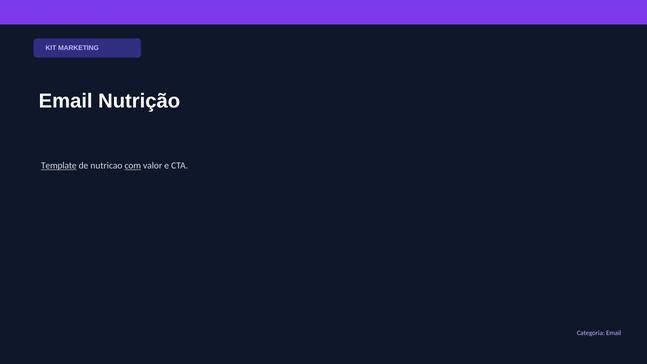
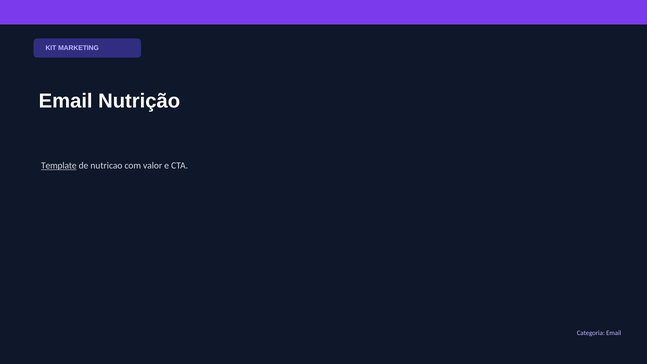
com underline: present -> none
